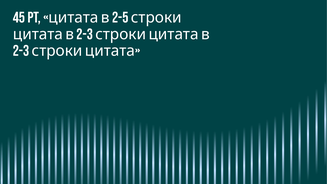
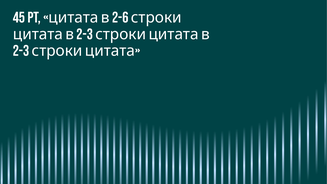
2-5: 2-5 -> 2-6
